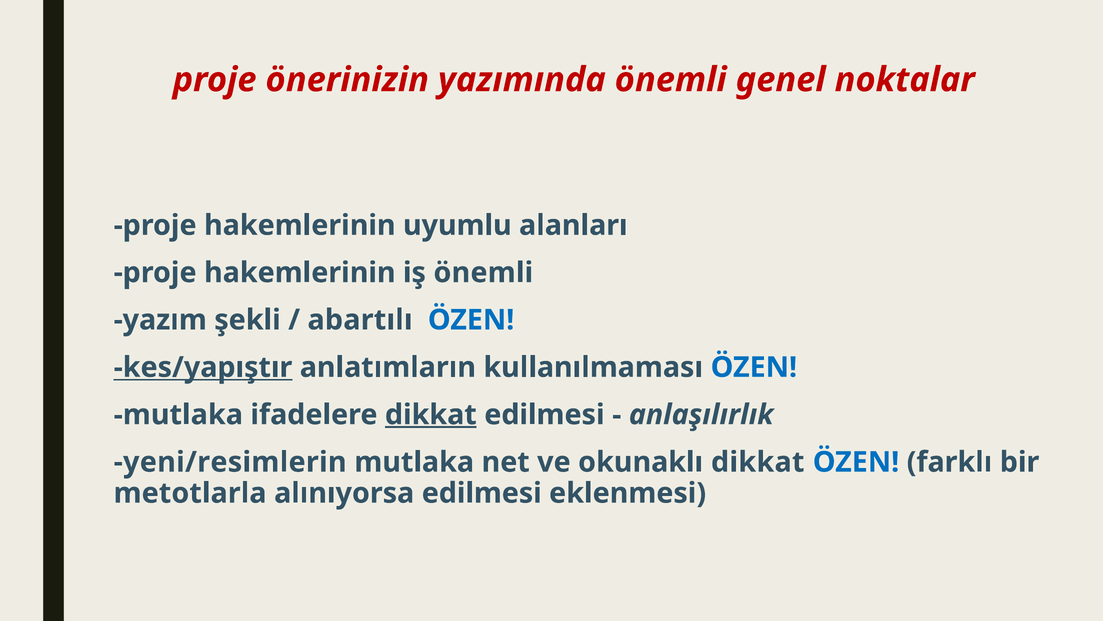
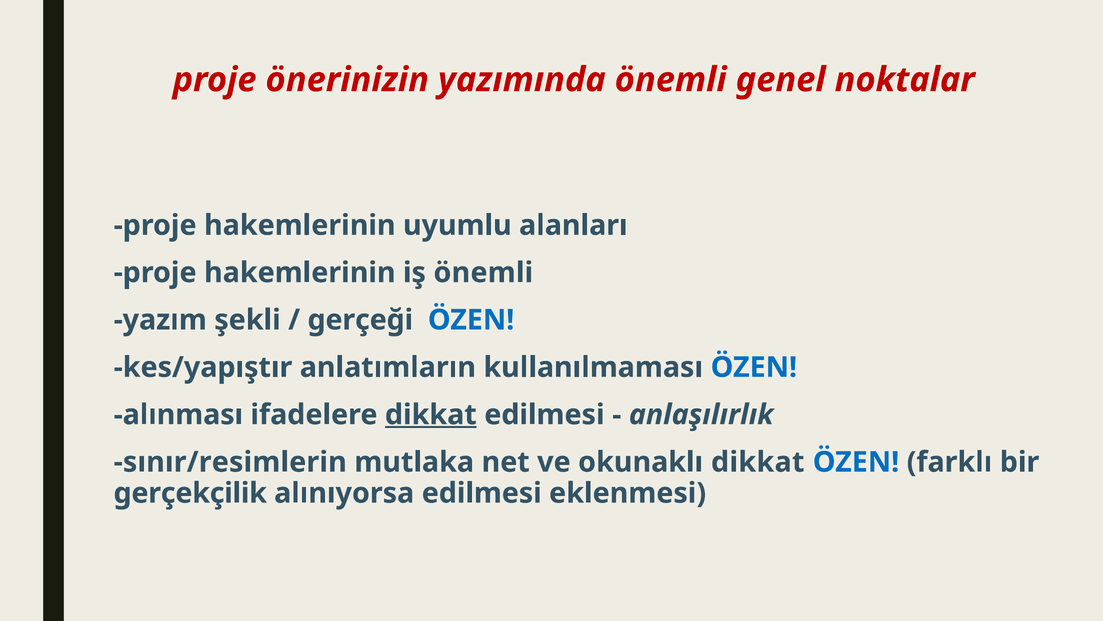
abartılı: abartılı -> gerçeği
kes/yapıştır underline: present -> none
mutlaka at (178, 414): mutlaka -> alınması
yeni/resimlerin: yeni/resimlerin -> sınır/resimlerin
metotlarla: metotlarla -> gerçekçilik
